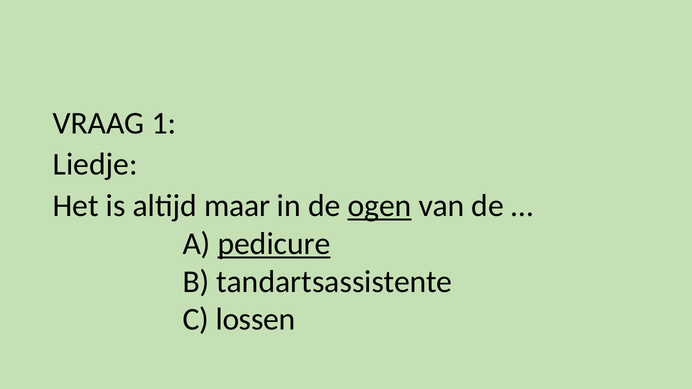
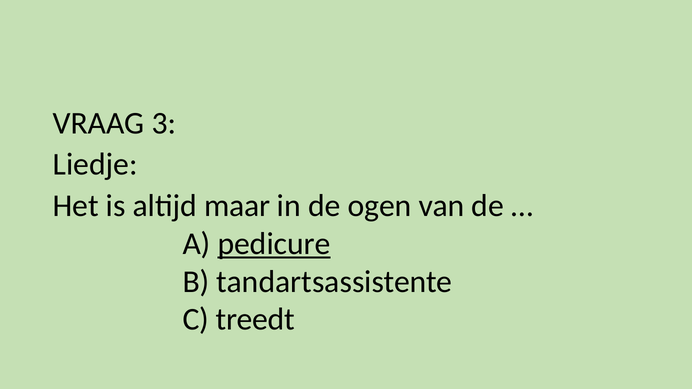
1: 1 -> 3
ogen underline: present -> none
lossen: lossen -> treedt
